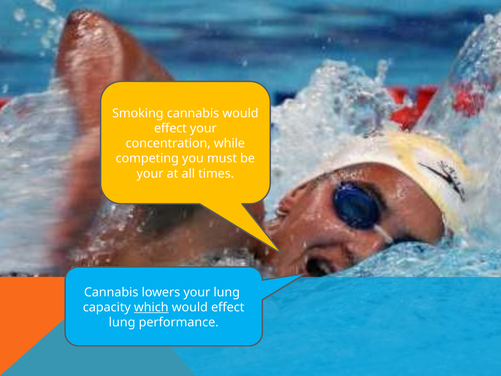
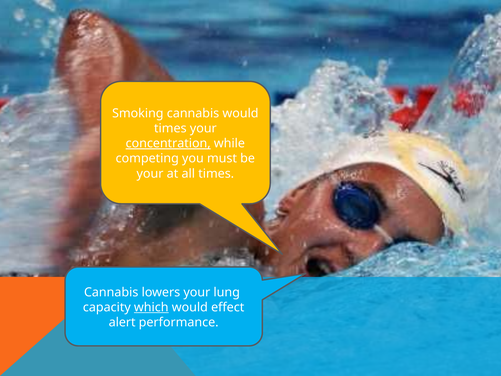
effect at (170, 128): effect -> times
concentration underline: none -> present
lung at (122, 322): lung -> alert
